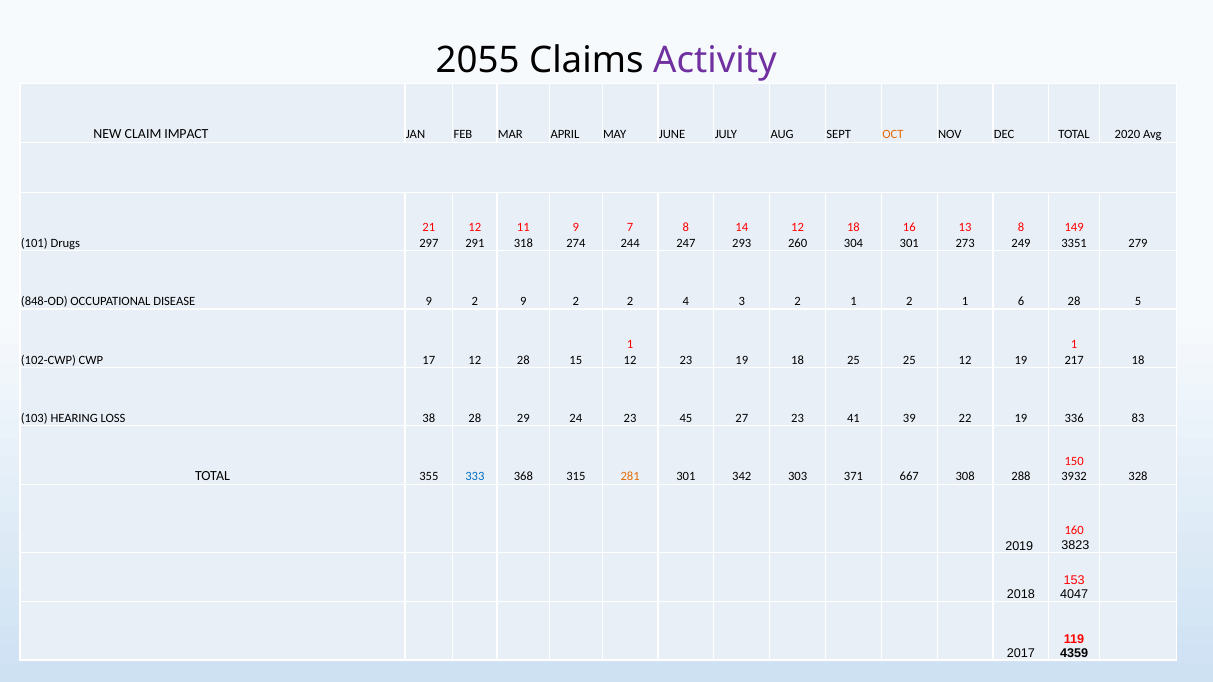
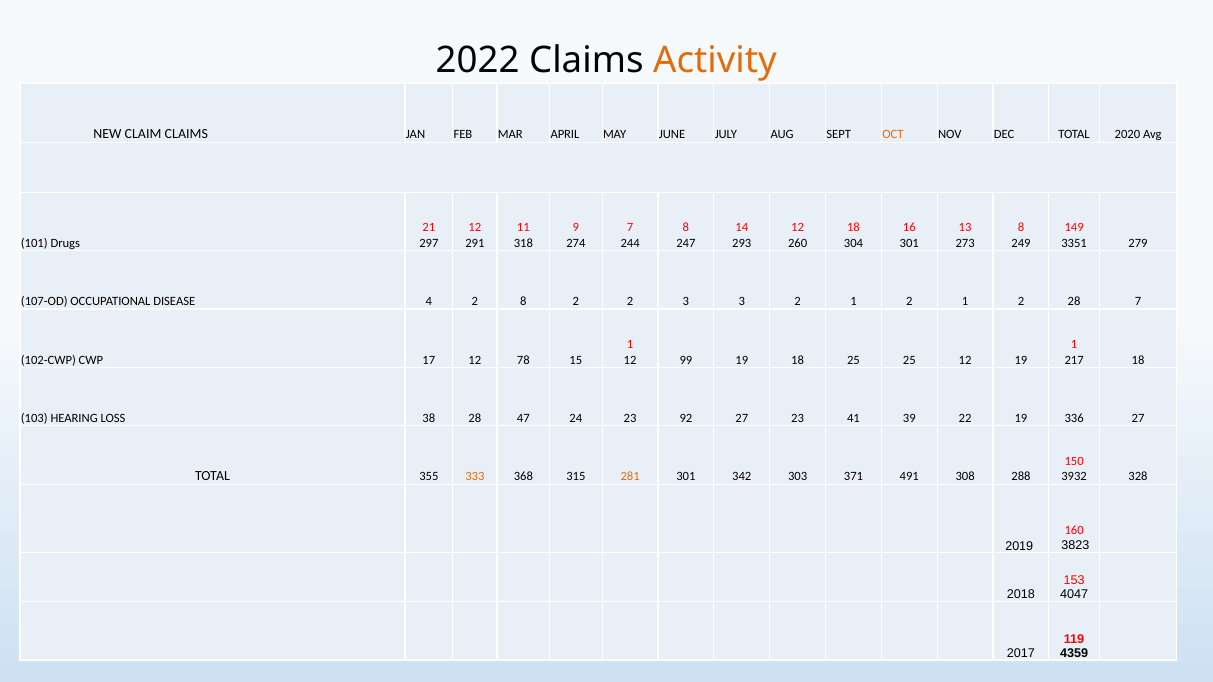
2055: 2055 -> 2022
Activity colour: purple -> orange
CLAIM IMPACT: IMPACT -> CLAIMS
848-OD: 848-OD -> 107-OD
DISEASE 9: 9 -> 4
2 9: 9 -> 8
2 4: 4 -> 3
1 2 1 6: 6 -> 2
28 5: 5 -> 7
12 28: 28 -> 78
12 23: 23 -> 99
29: 29 -> 47
45: 45 -> 92
336 83: 83 -> 27
333 colour: blue -> orange
667: 667 -> 491
